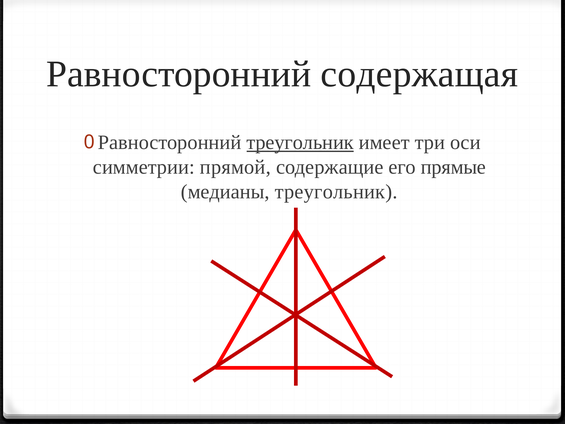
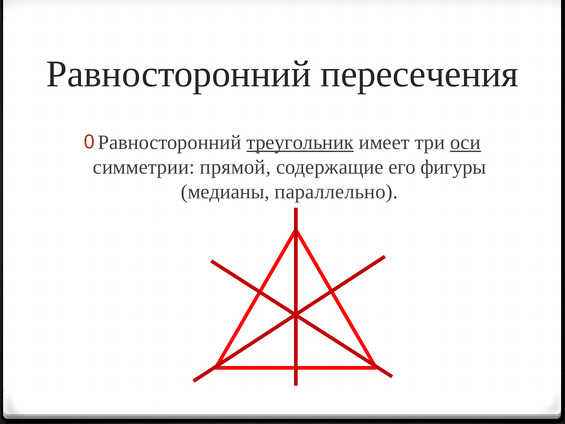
содержащая: содержащая -> пересечения
оси underline: none -> present
прямые: прямые -> фигуры
медианы треугольник: треугольник -> параллельно
